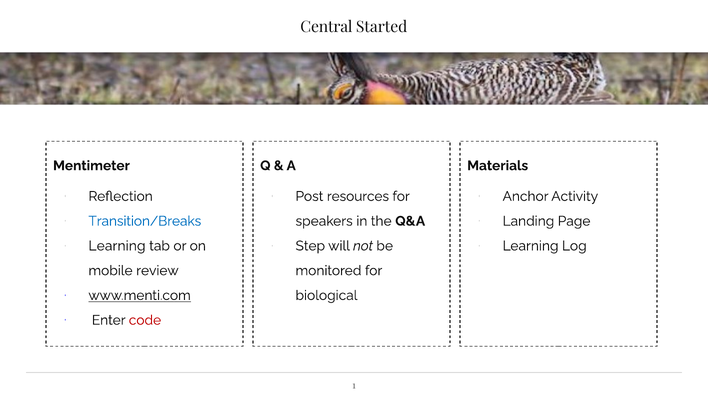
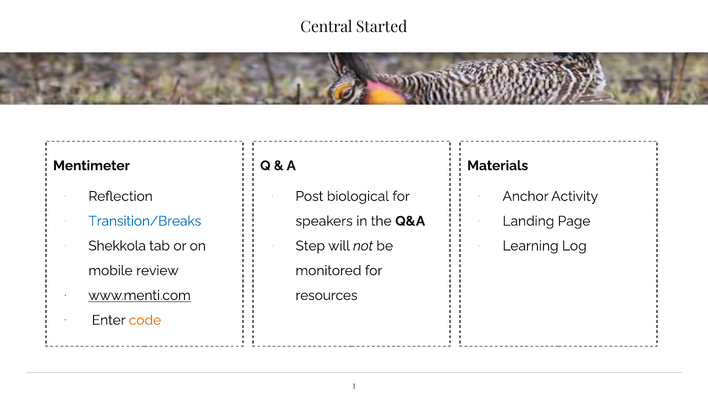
resources: resources -> biological
Learning at (117, 246): Learning -> Shekkola
biological: biological -> resources
code colour: red -> orange
